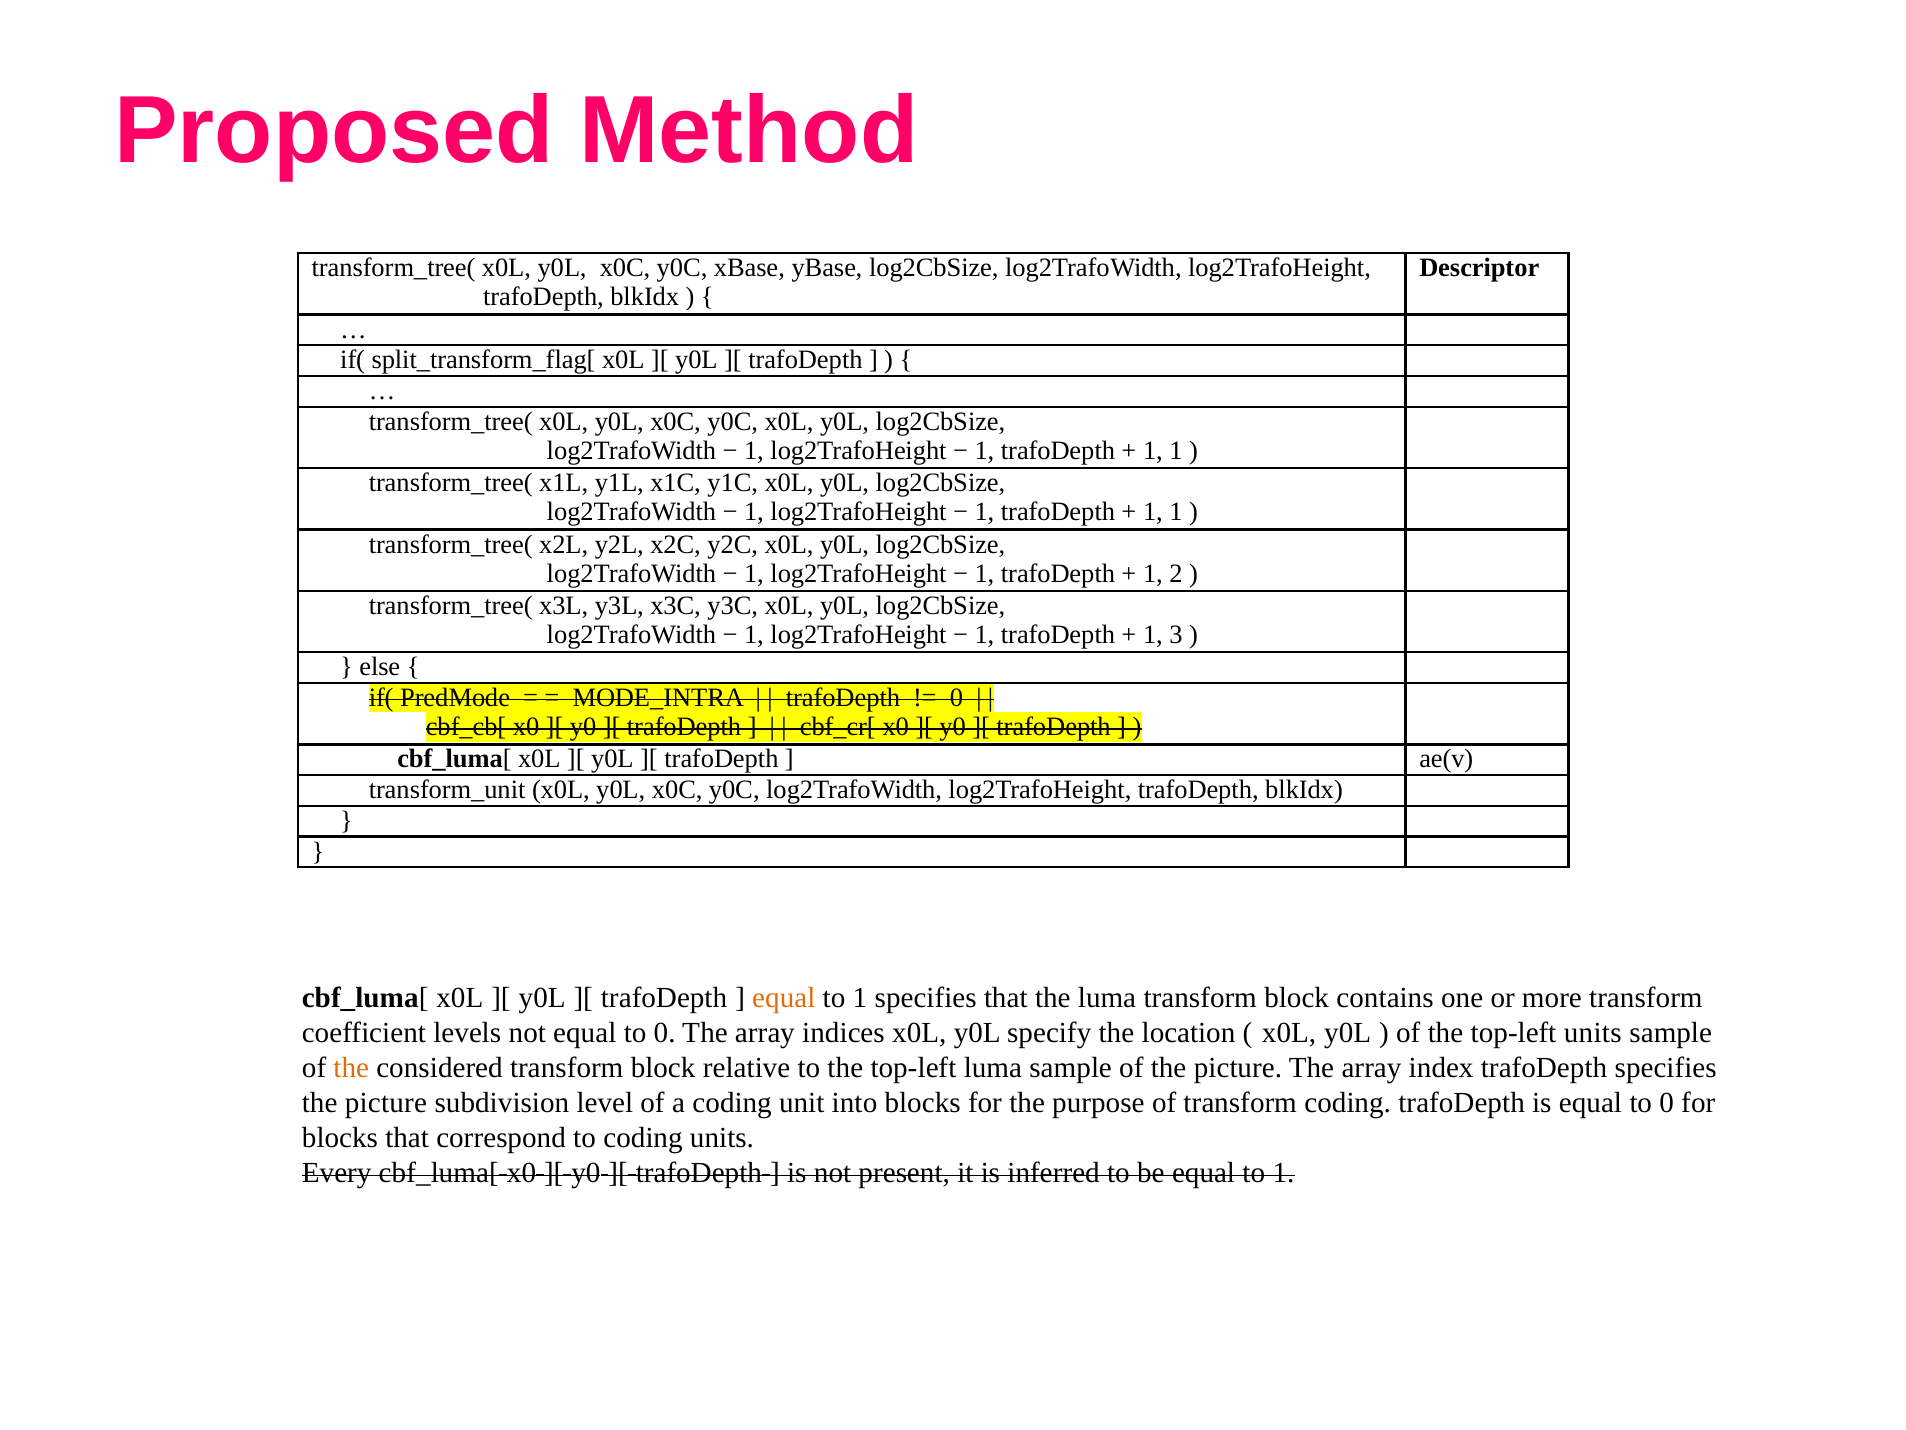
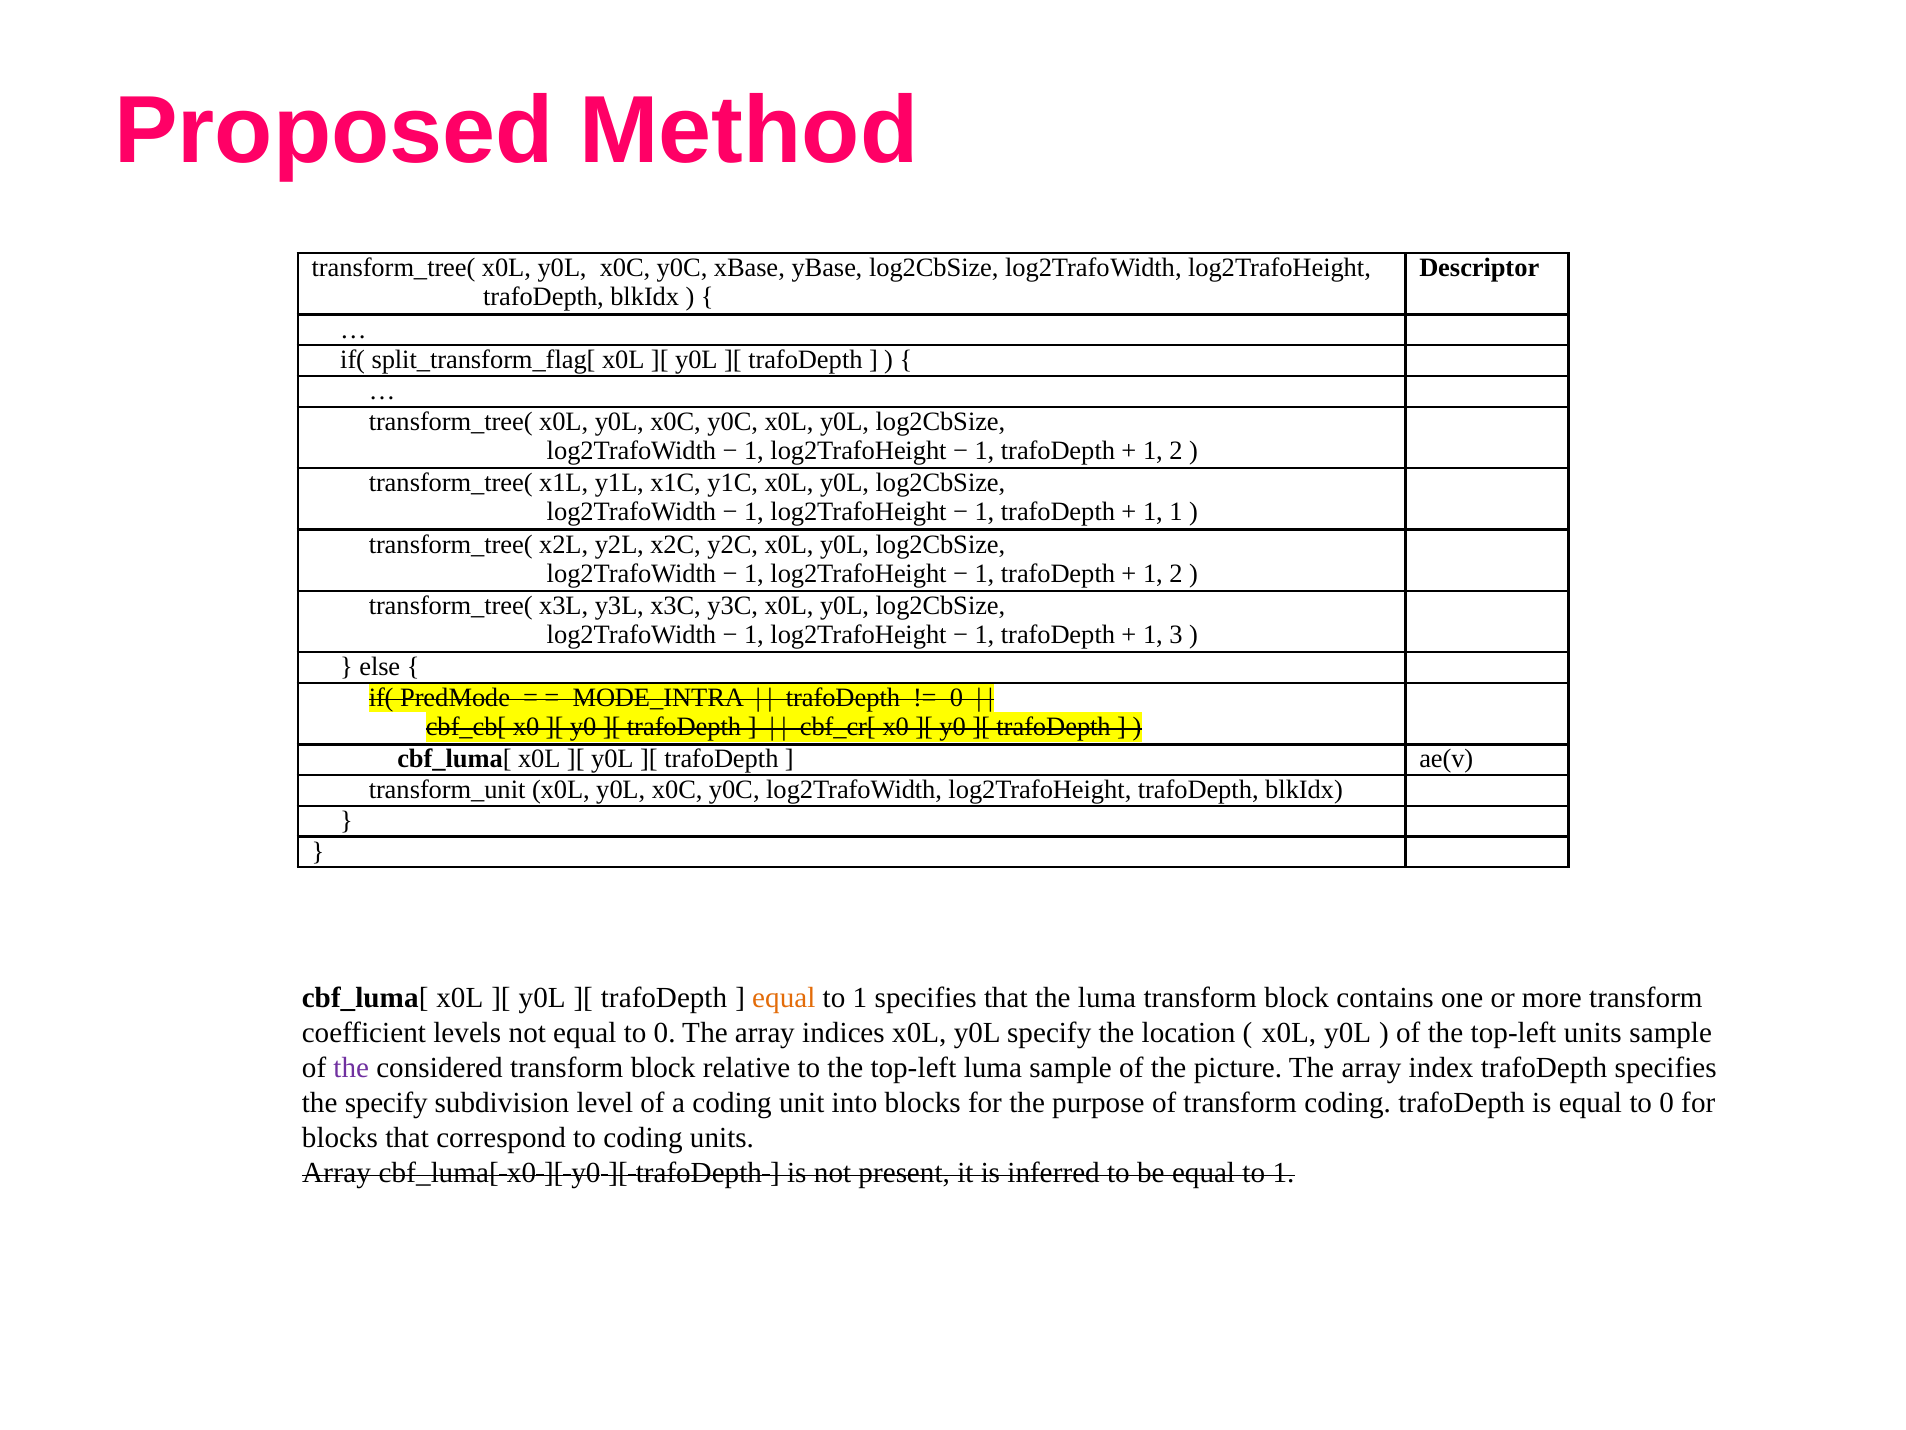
1 at (1176, 450): 1 -> 2
the at (351, 1068) colour: orange -> purple
picture at (386, 1103): picture -> specify
Every at (337, 1173): Every -> Array
